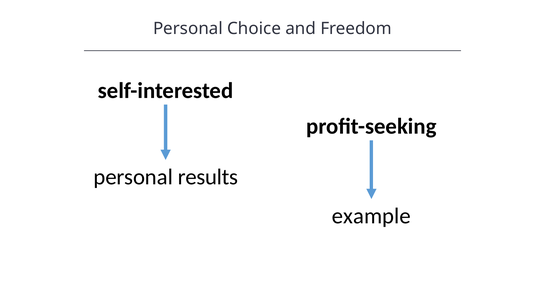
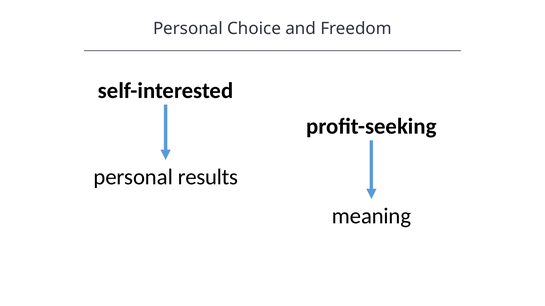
example: example -> meaning
